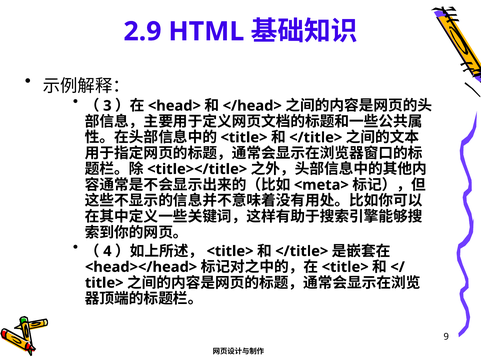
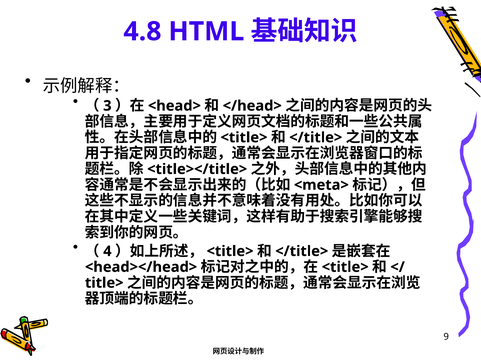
2.9: 2.9 -> 4.8
